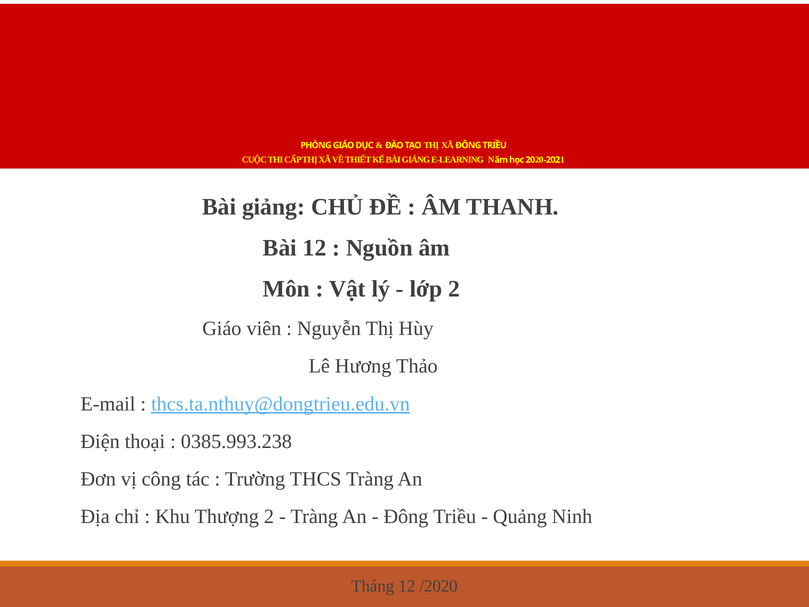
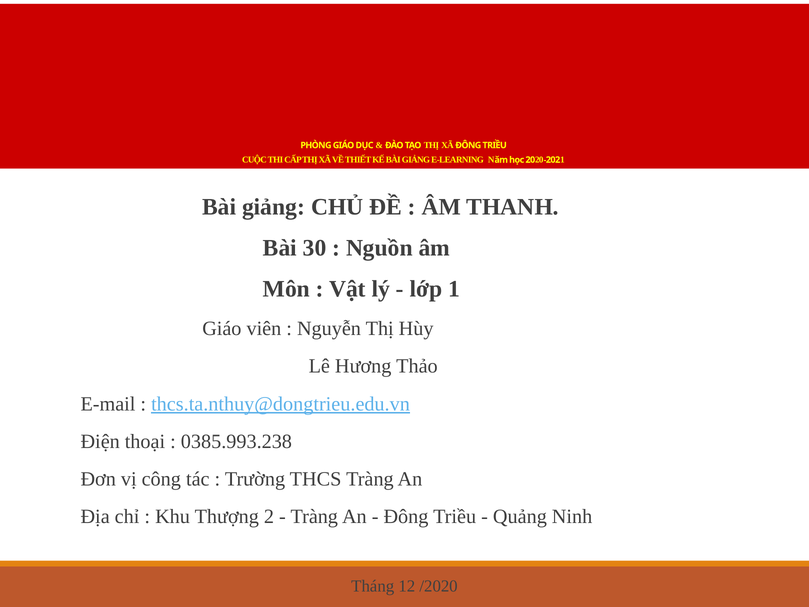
Bài 12: 12 -> 30
lớp 2: 2 -> 1
